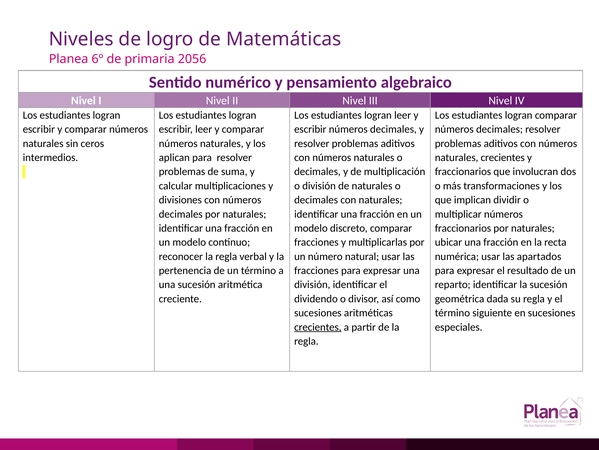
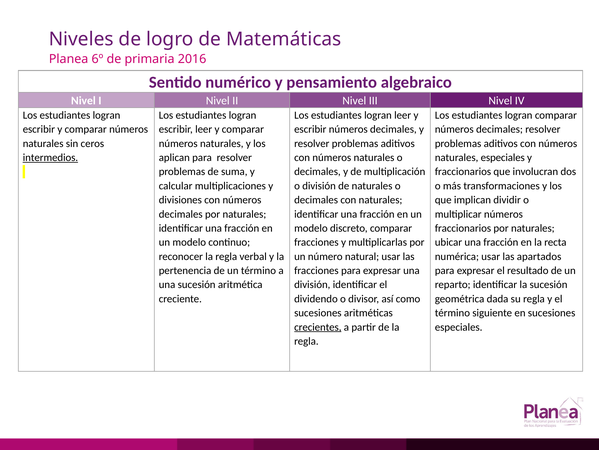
2056: 2056 -> 2016
intermedios underline: none -> present
naturales crecientes: crecientes -> especiales
